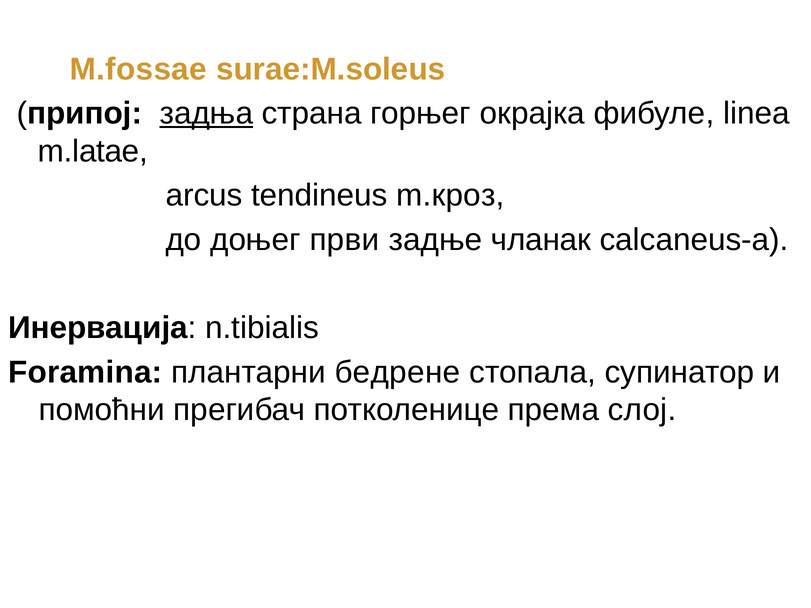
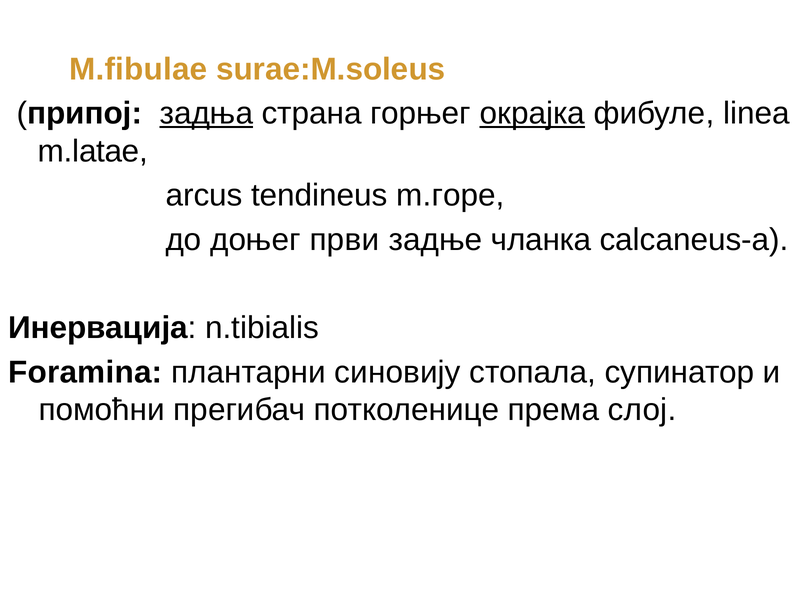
M.fossae: M.fossae -> M.fibulae
окрајка underline: none -> present
m.кроз: m.кроз -> m.горе
чланак: чланак -> чланка
бедрeнe: бедрeнe -> синовију
